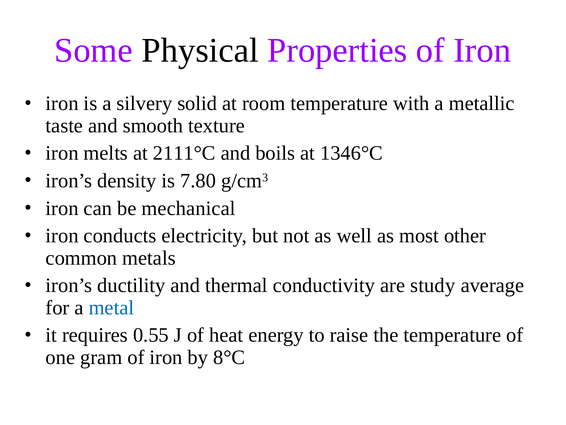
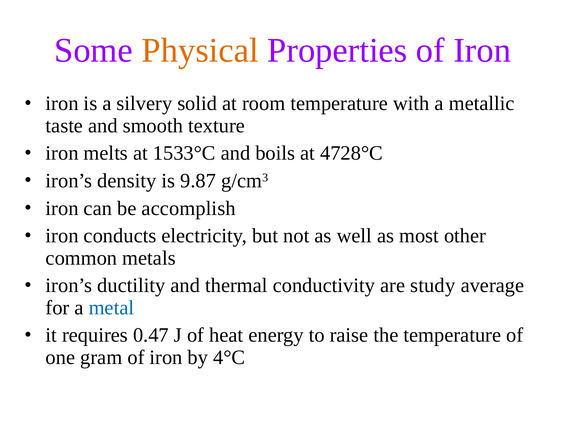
Physical colour: black -> orange
2111°C: 2111°C -> 1533°C
1346°C: 1346°C -> 4728°C
7.80: 7.80 -> 9.87
mechanical: mechanical -> accomplish
0.55: 0.55 -> 0.47
8°C: 8°C -> 4°C
